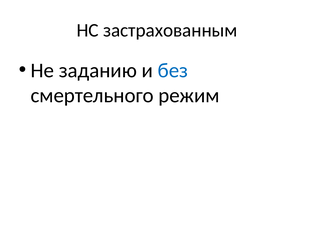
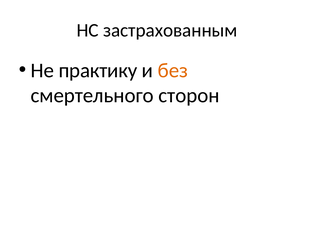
заданию: заданию -> практику
без colour: blue -> orange
режим: режим -> сторон
